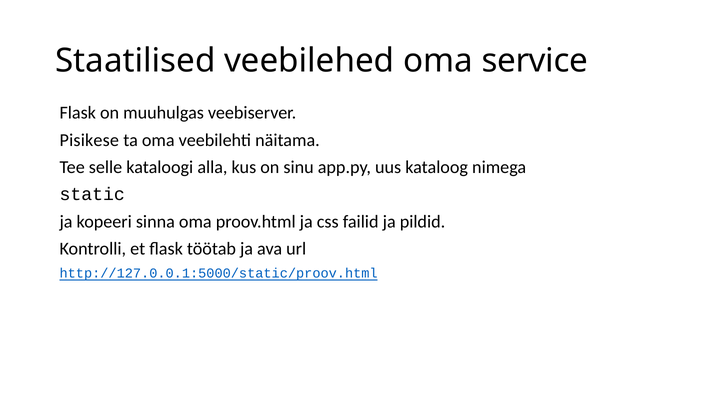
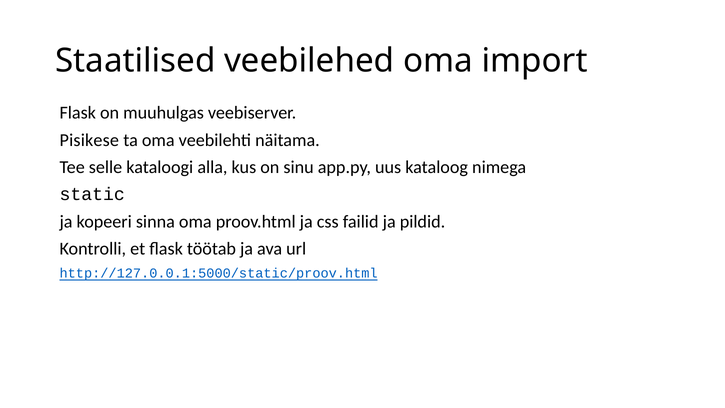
service: service -> import
